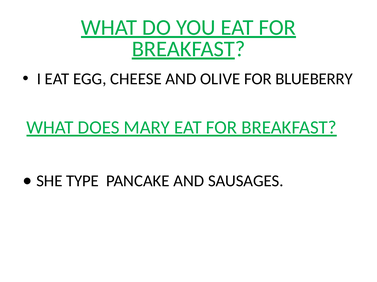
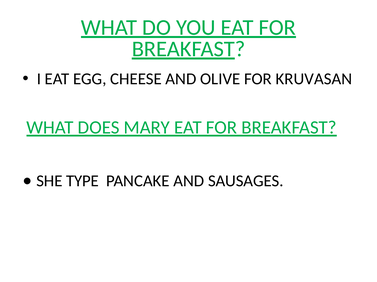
BLUEBERRY: BLUEBERRY -> KRUVASAN
